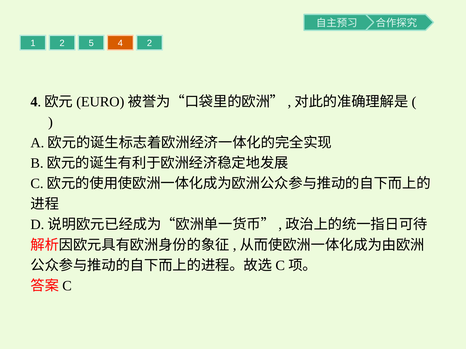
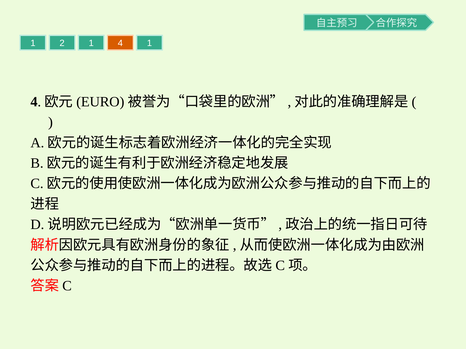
2 5: 5 -> 1
4 2: 2 -> 1
